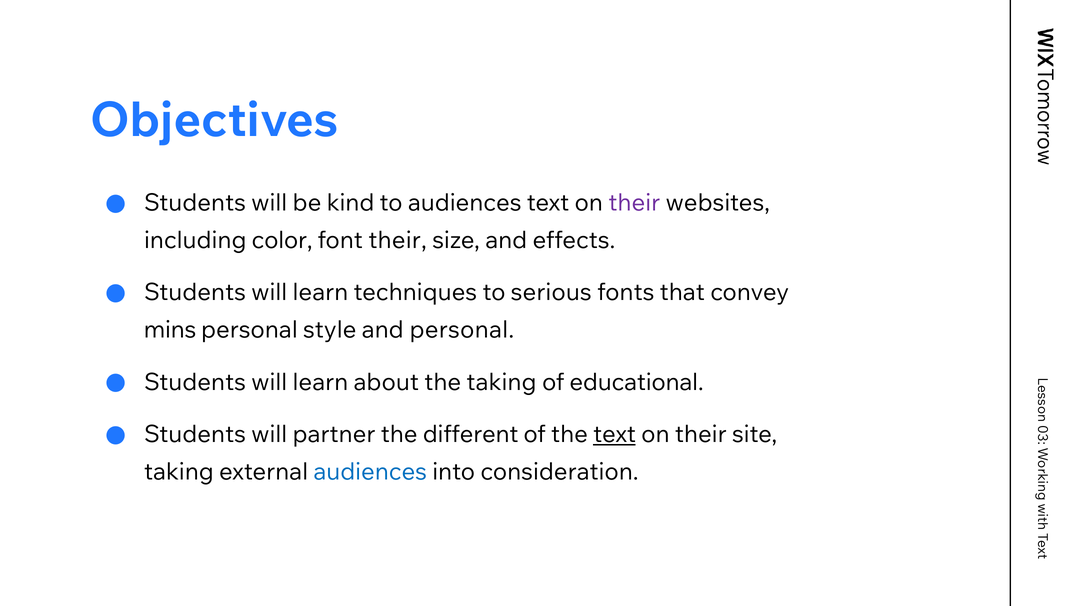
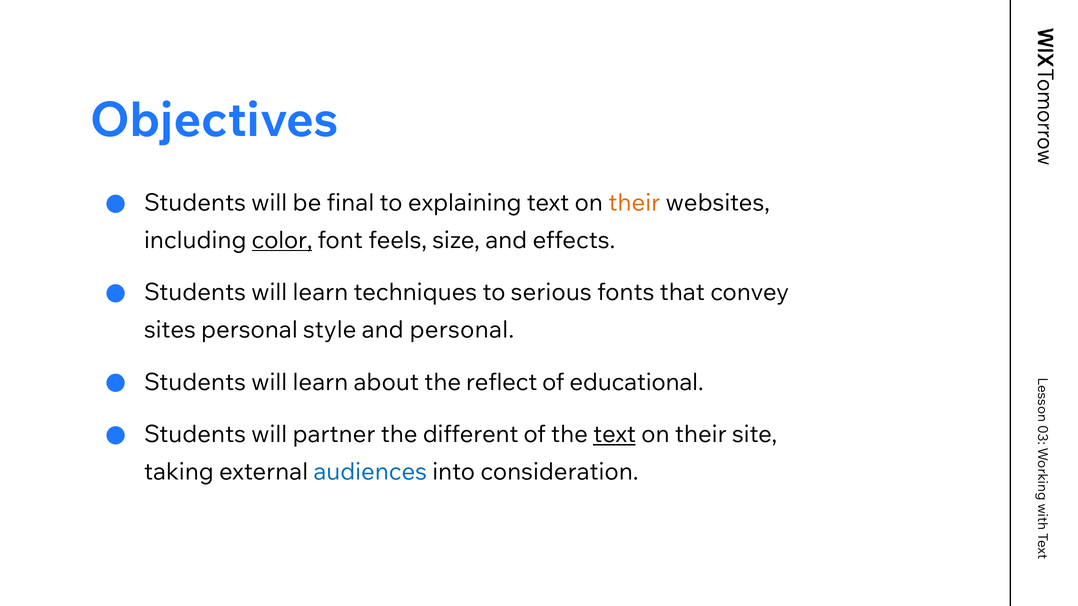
kind: kind -> final
to audiences: audiences -> explaining
their at (634, 203) colour: purple -> orange
color underline: none -> present
font their: their -> feels
mins: mins -> sites
the taking: taking -> reflect
